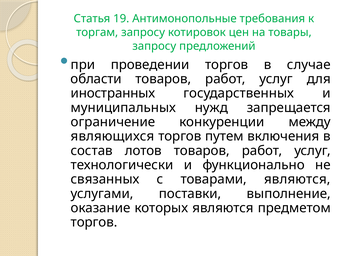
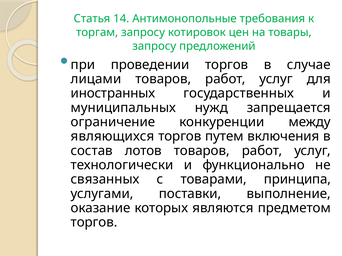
19: 19 -> 14
области: области -> лицами
товарами являются: являются -> принципа
